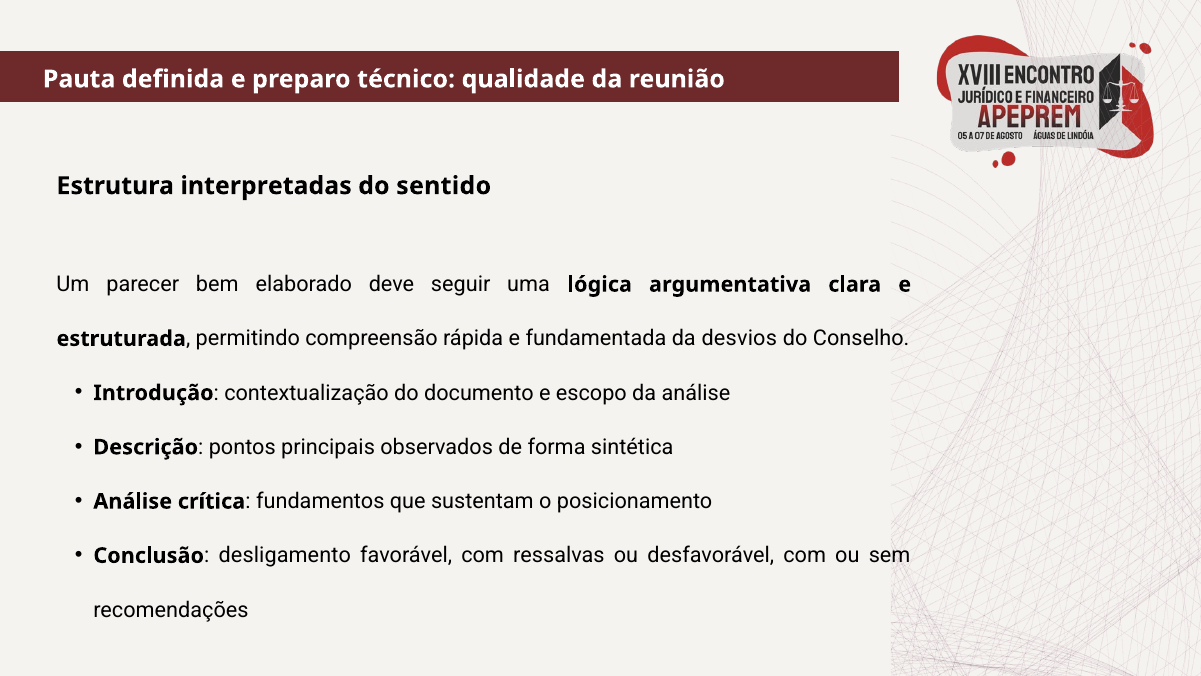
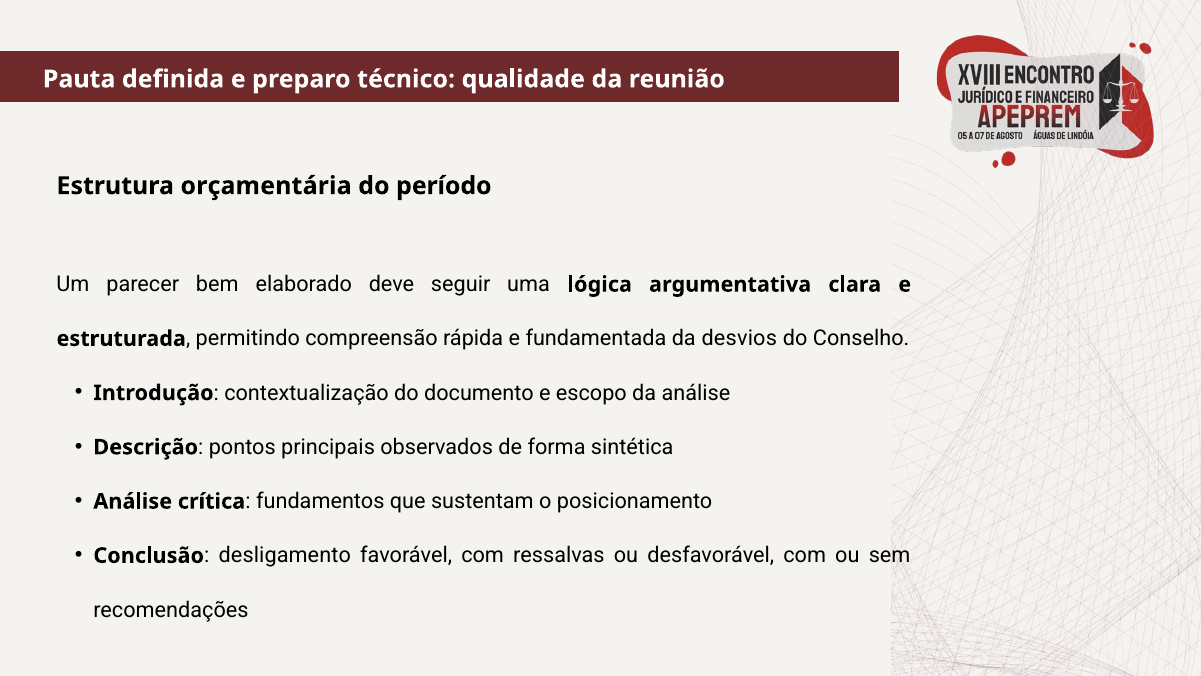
interpretadas: interpretadas -> orçamentária
sentido: sentido -> período
